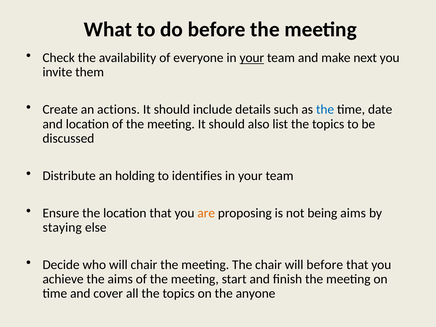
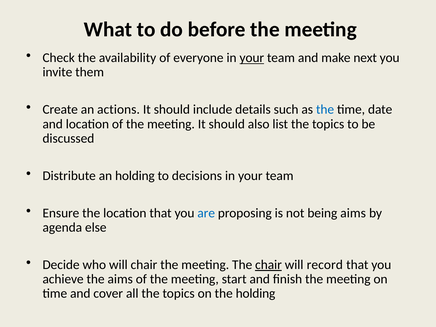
identifies: identifies -> decisions
are colour: orange -> blue
staying: staying -> agenda
chair at (268, 265) underline: none -> present
will before: before -> record
the anyone: anyone -> holding
